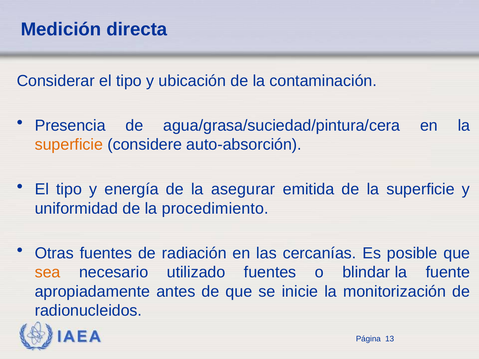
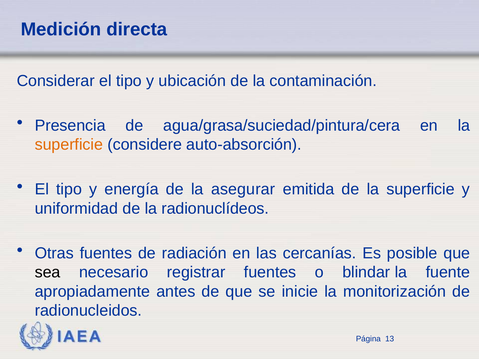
procedimiento: procedimiento -> radionuclídeos
sea colour: orange -> black
utilizado: utilizado -> registrar
